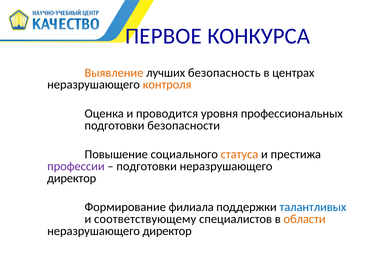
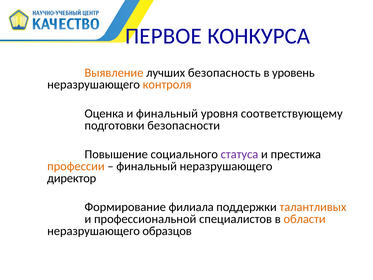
центрах: центрах -> уровень
и проводится: проводится -> финальный
профессиональных: профессиональных -> соответствующему
статуса colour: orange -> purple
профессии colour: purple -> orange
подготовки at (147, 166): подготовки -> финальный
талантливых colour: blue -> orange
соответствующему: соответствующему -> профессиональной
директор at (167, 231): директор -> образцов
